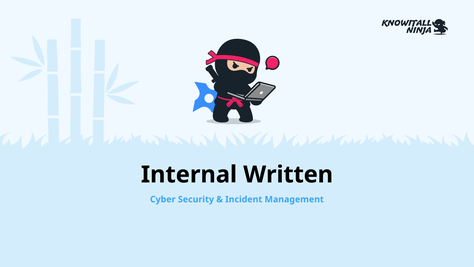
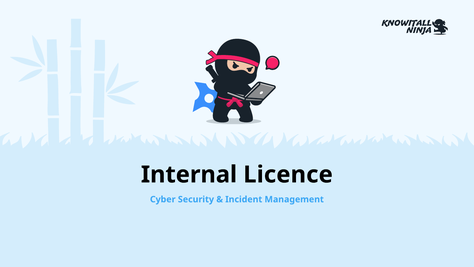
Written: Written -> Licence
